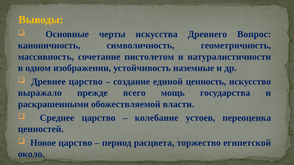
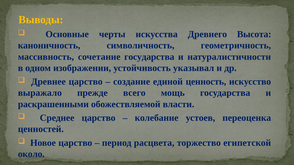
Вопрос: Вопрос -> Высота
сочетание пистолетом: пистолетом -> государства
наземные: наземные -> указывал
